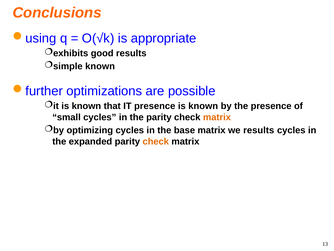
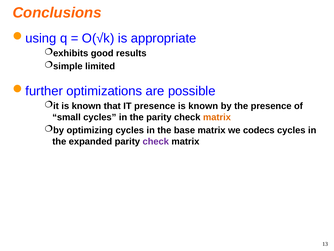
known at (100, 66): known -> limited
we results: results -> codecs
check at (156, 141) colour: orange -> purple
